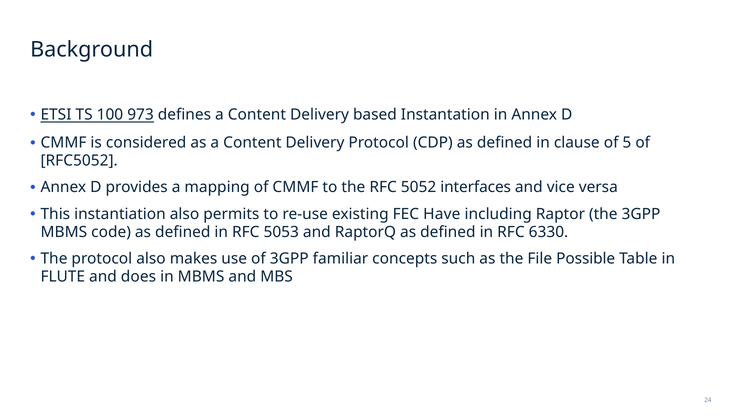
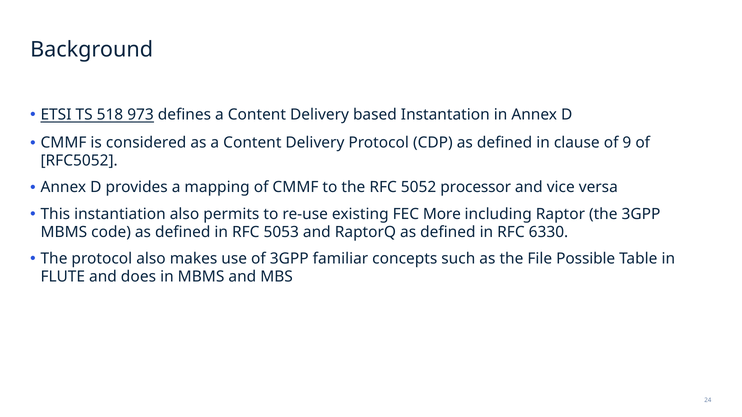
100: 100 -> 518
5: 5 -> 9
interfaces: interfaces -> processor
Have: Have -> More
